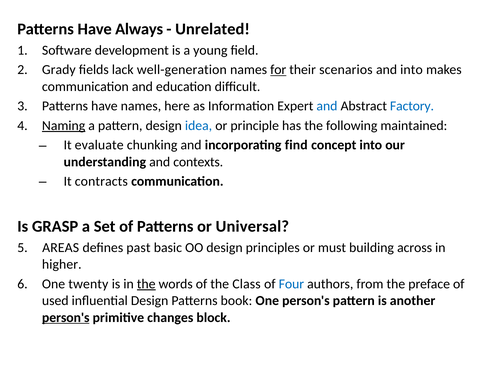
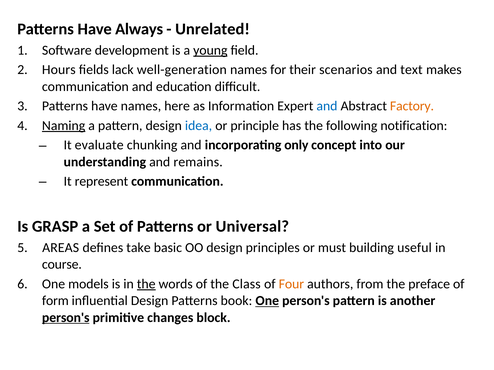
young underline: none -> present
Grady: Grady -> Hours
for underline: present -> none
and into: into -> text
Factory colour: blue -> orange
maintained: maintained -> notification
find: find -> only
contexts: contexts -> remains
contracts: contracts -> represent
past: past -> take
across: across -> useful
higher: higher -> course
twenty: twenty -> models
Four colour: blue -> orange
used: used -> form
One at (267, 301) underline: none -> present
